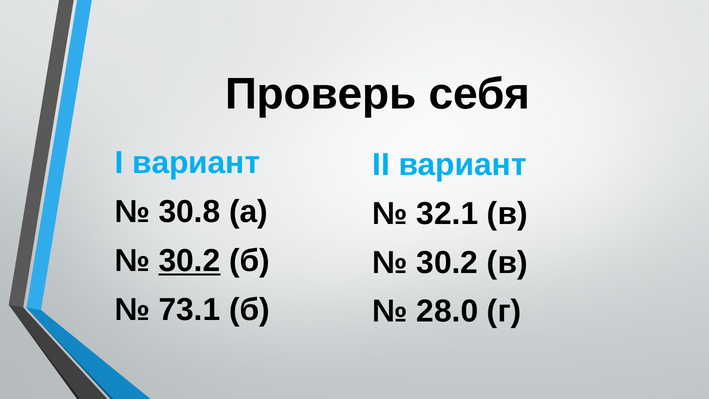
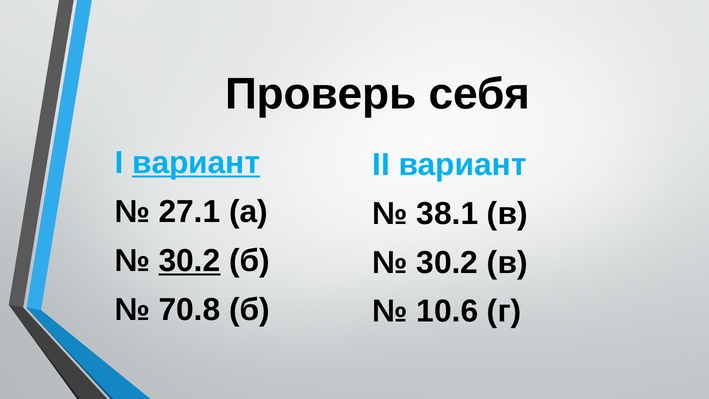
вариант at (196, 163) underline: none -> present
30.8: 30.8 -> 27.1
32.1: 32.1 -> 38.1
73.1: 73.1 -> 70.8
28.0: 28.0 -> 10.6
